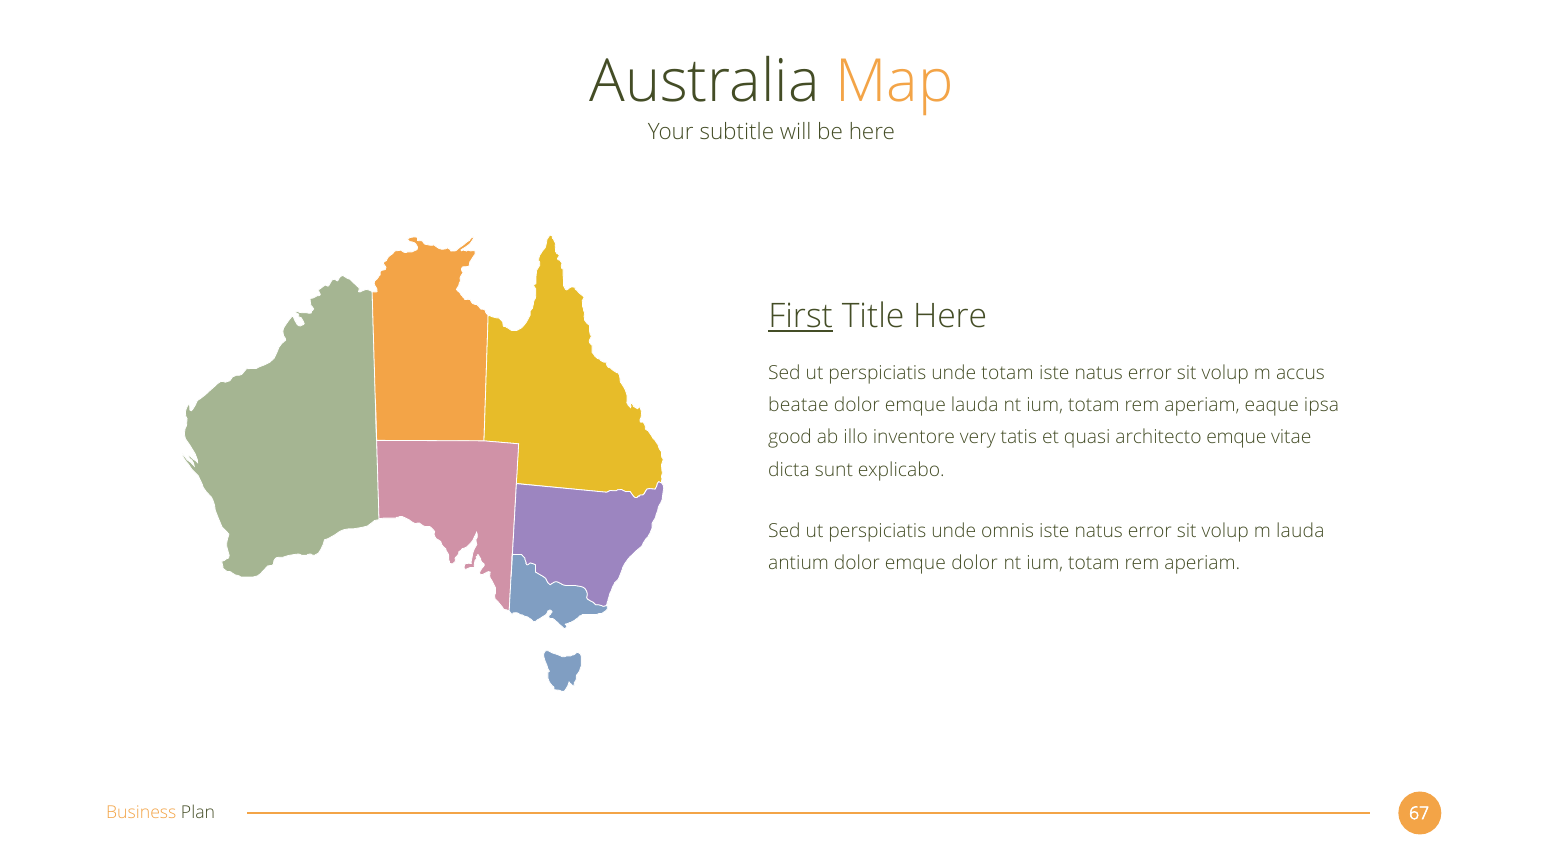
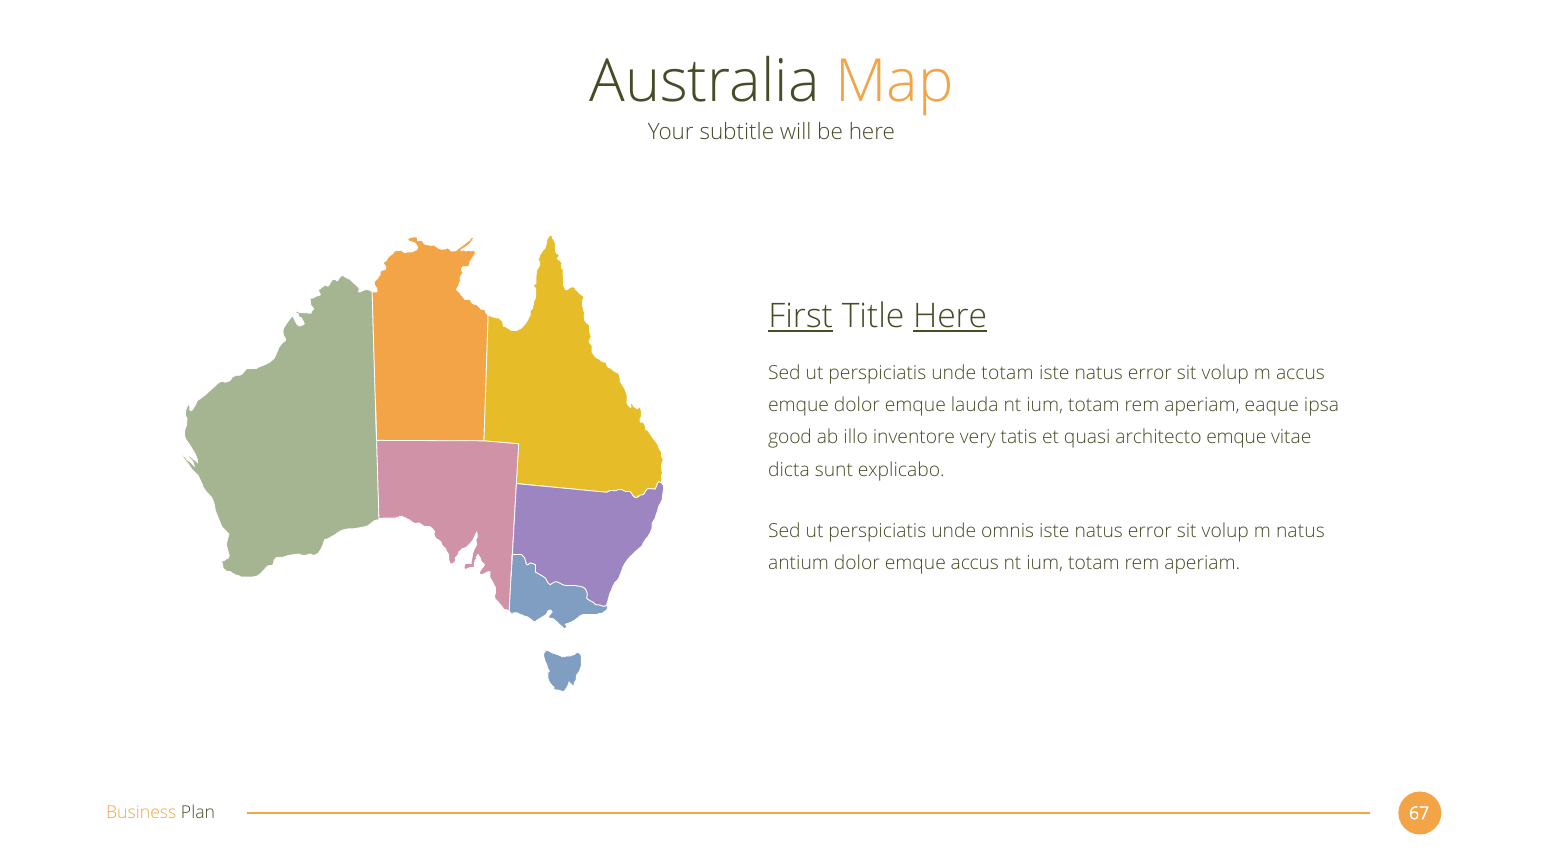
Here at (950, 317) underline: none -> present
beatae at (798, 405): beatae -> emque
m lauda: lauda -> natus
emque dolor: dolor -> accus
